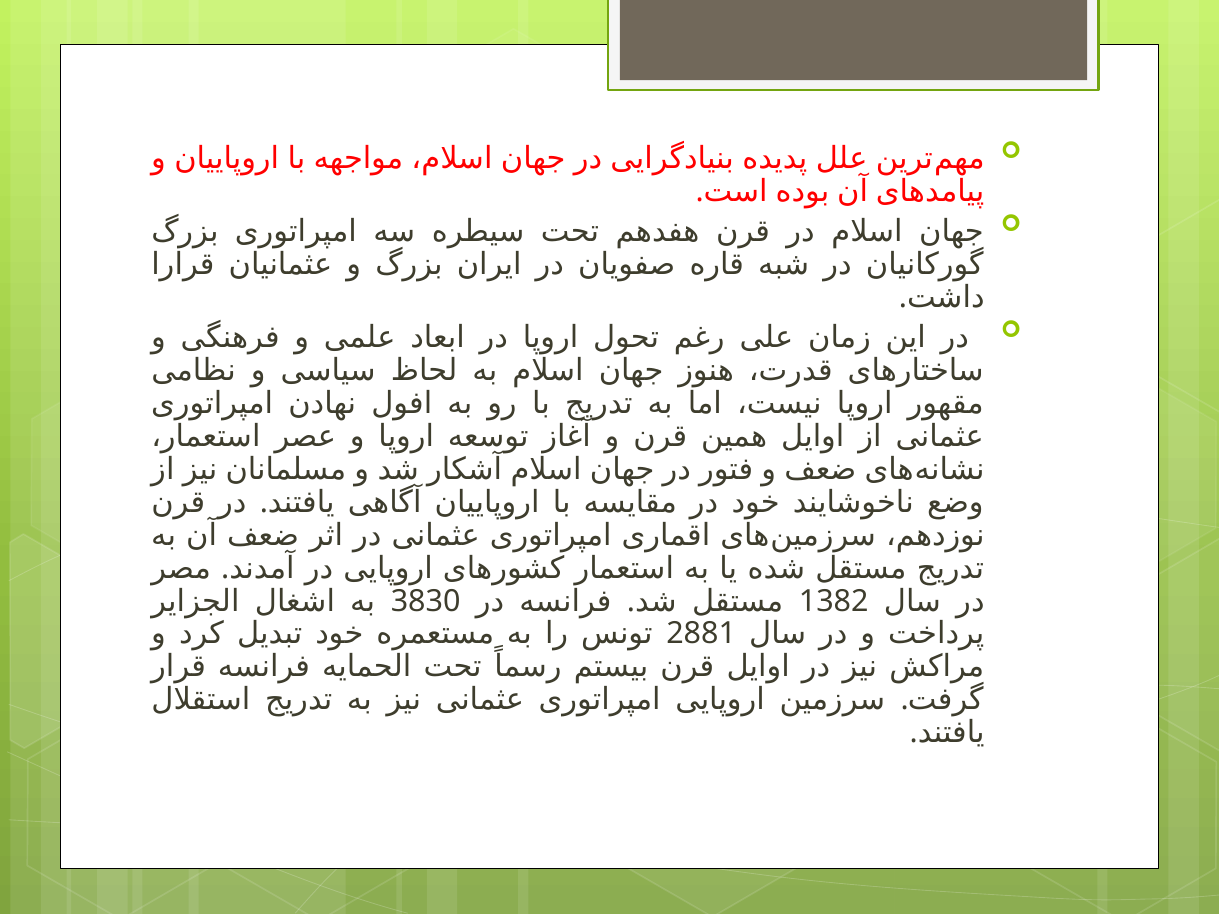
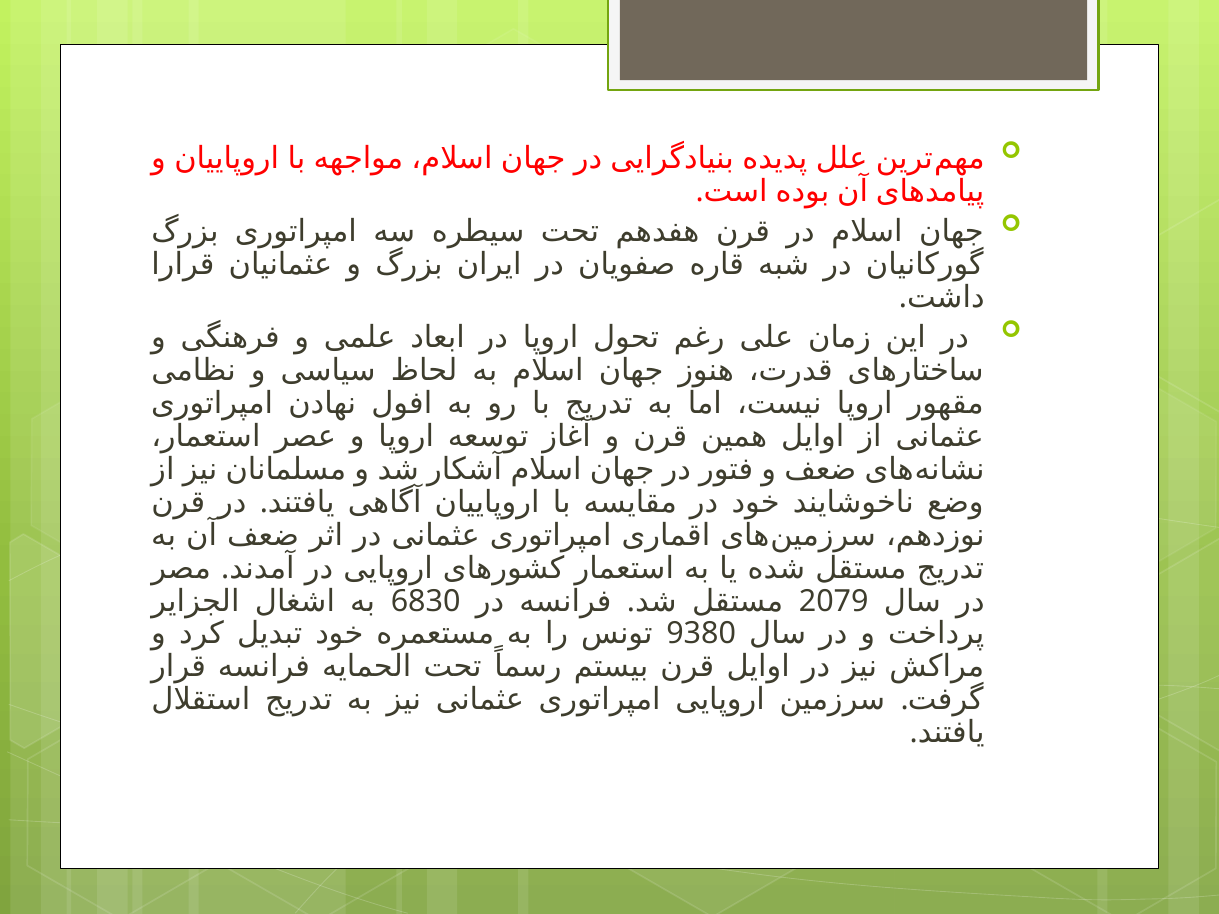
3830: 3830 -> 6830
1382: 1382 -> 2079
2881: 2881 -> 9380
